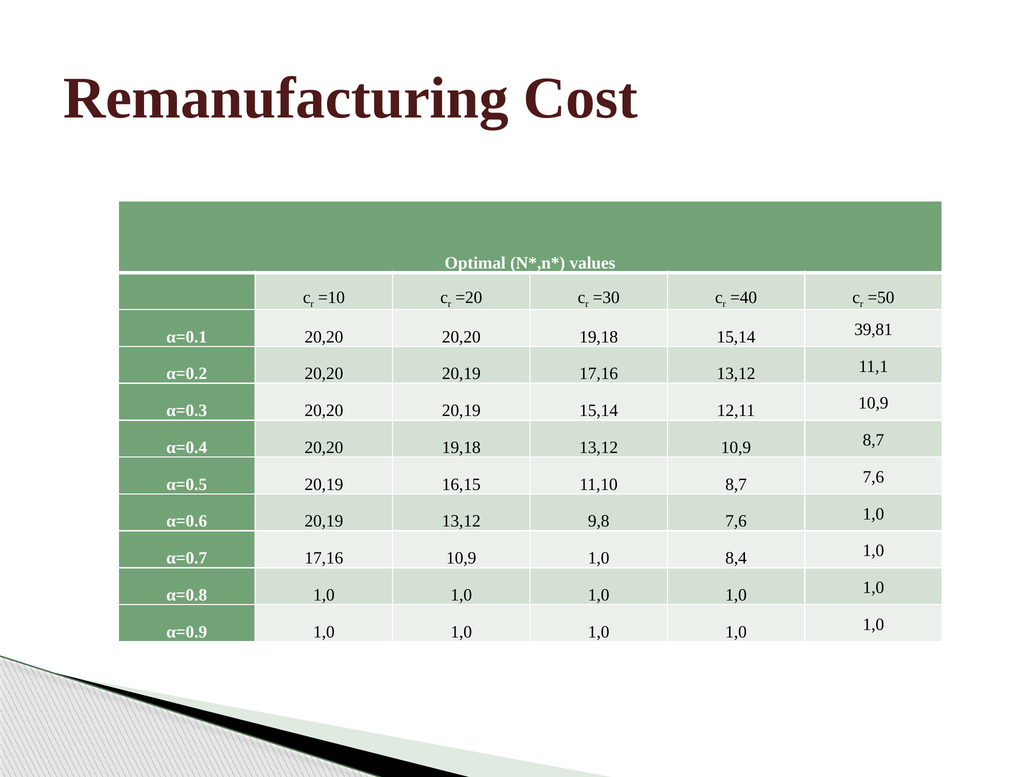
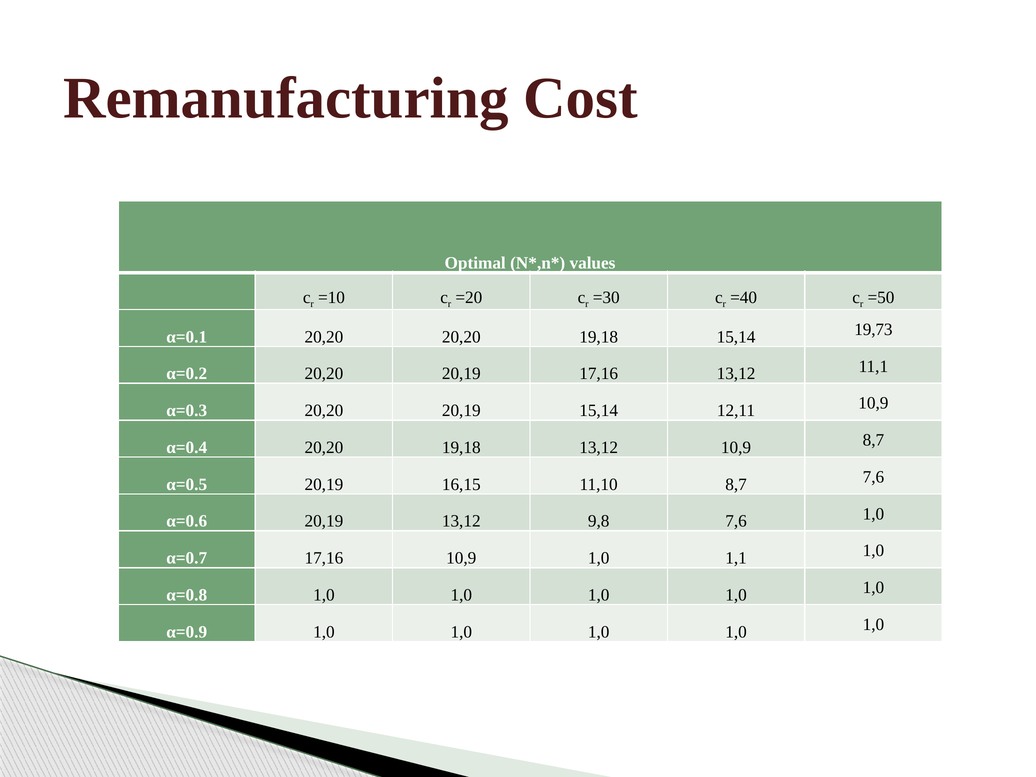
39,81: 39,81 -> 19,73
8,4: 8,4 -> 1,1
